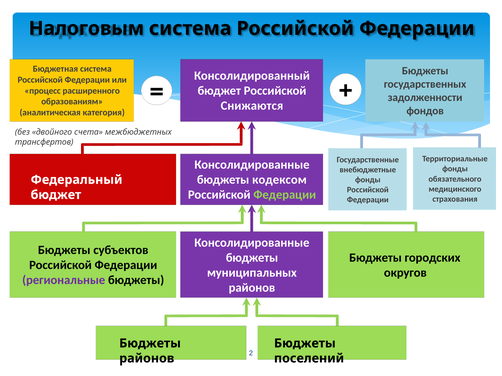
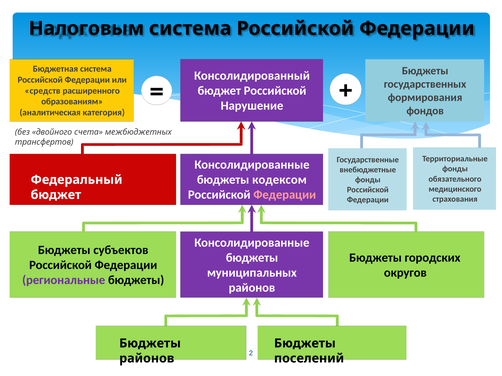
процесс: процесс -> средств
задолженности: задолженности -> формирования
Снижаются: Снижаются -> Нарушение
Федерации at (285, 195) colour: light green -> pink
